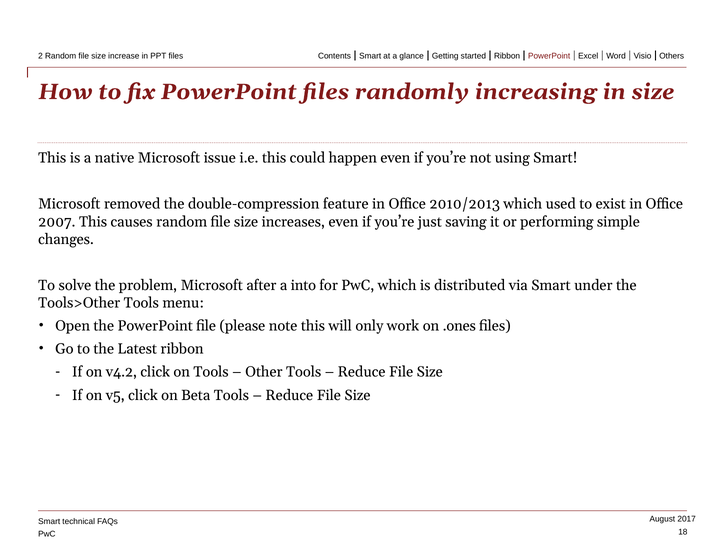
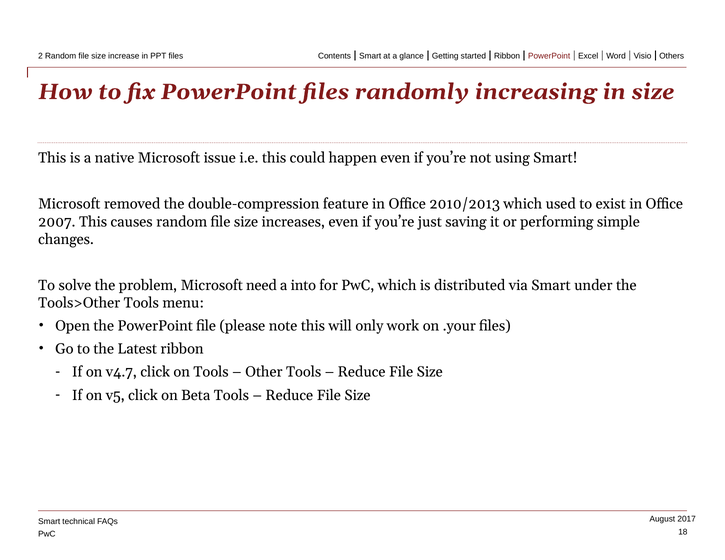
after: after -> need
.ones: .ones -> .your
v4.2: v4.2 -> v4.7
